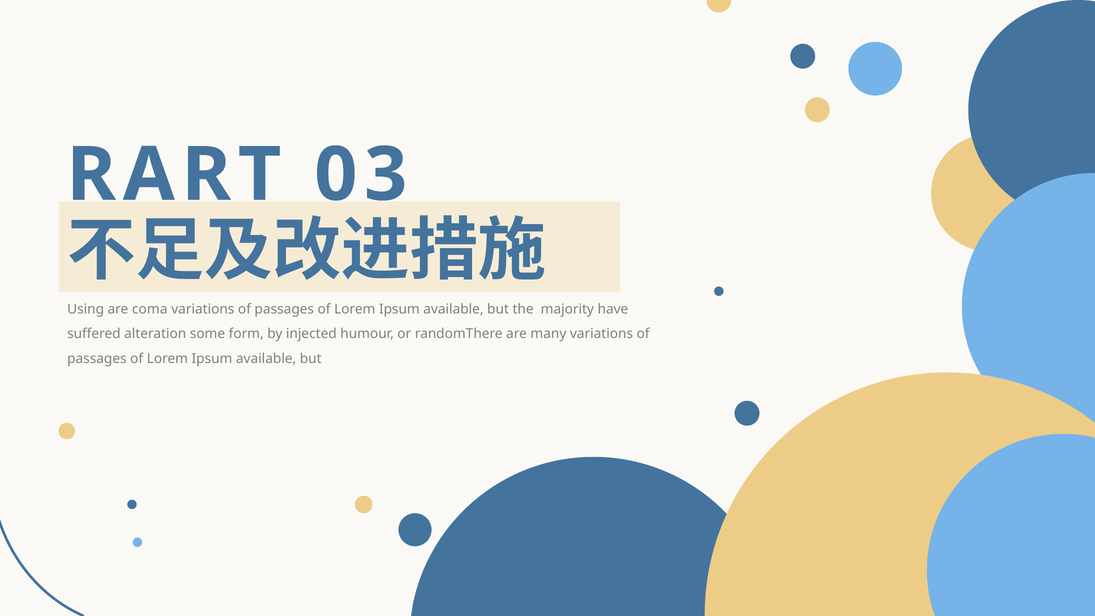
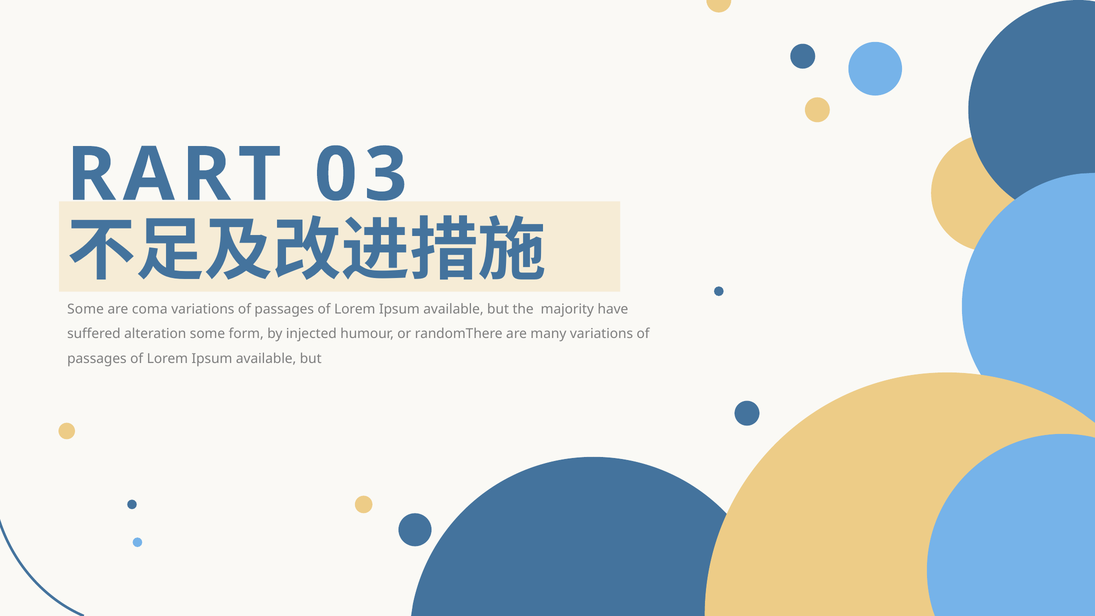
Using at (86, 309): Using -> Some
